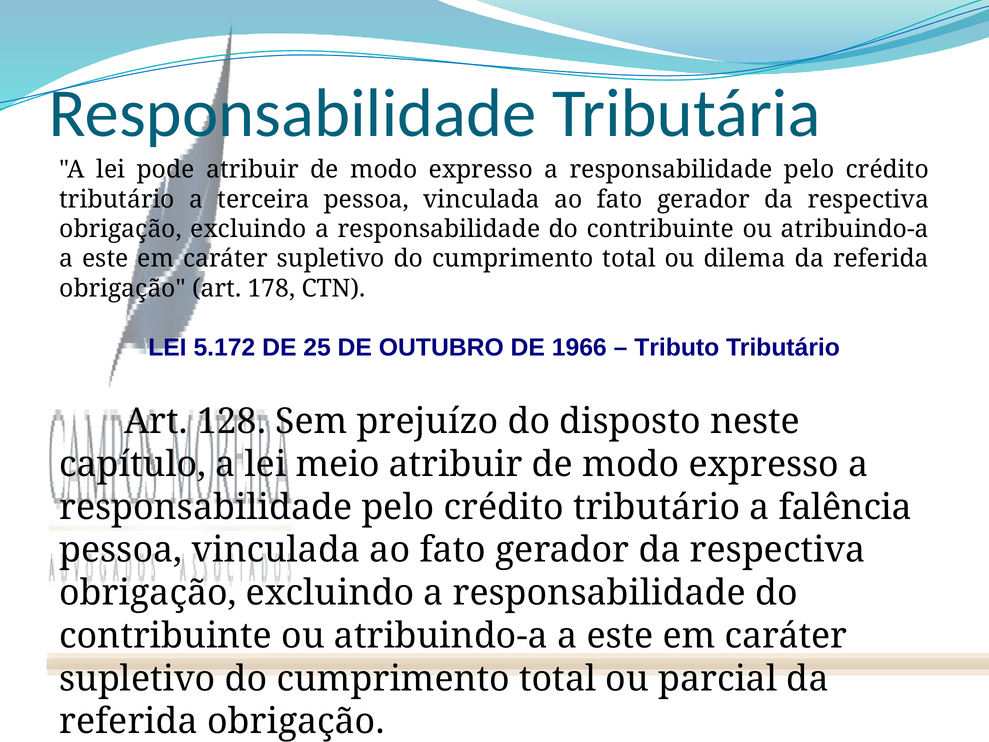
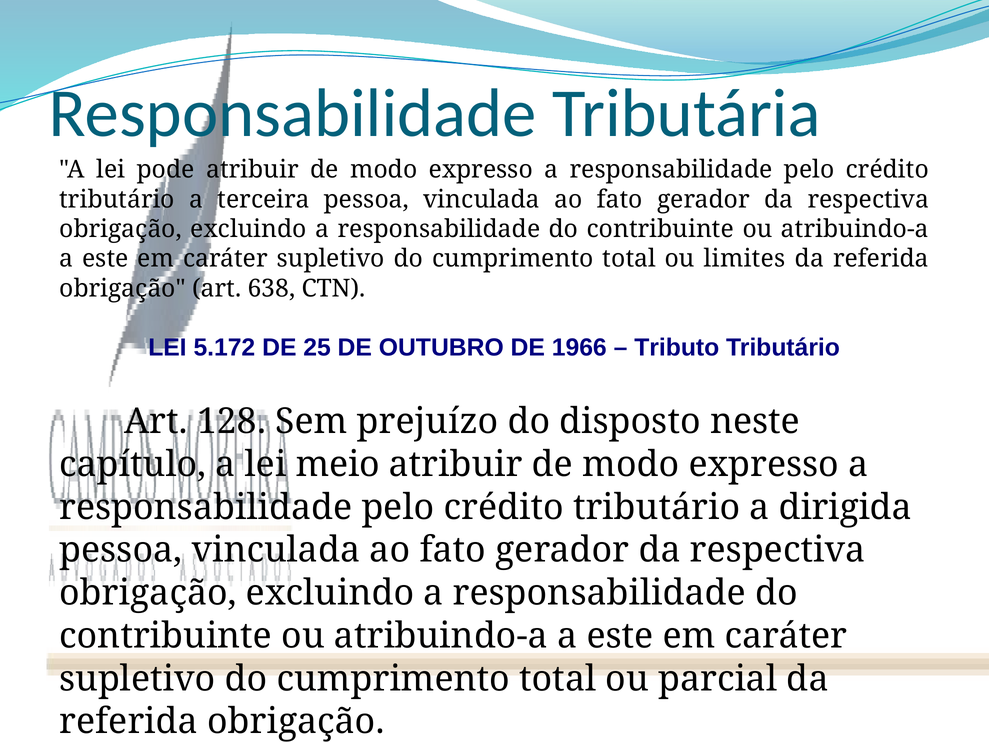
dilema: dilema -> limites
178: 178 -> 638
falência: falência -> dirigida
